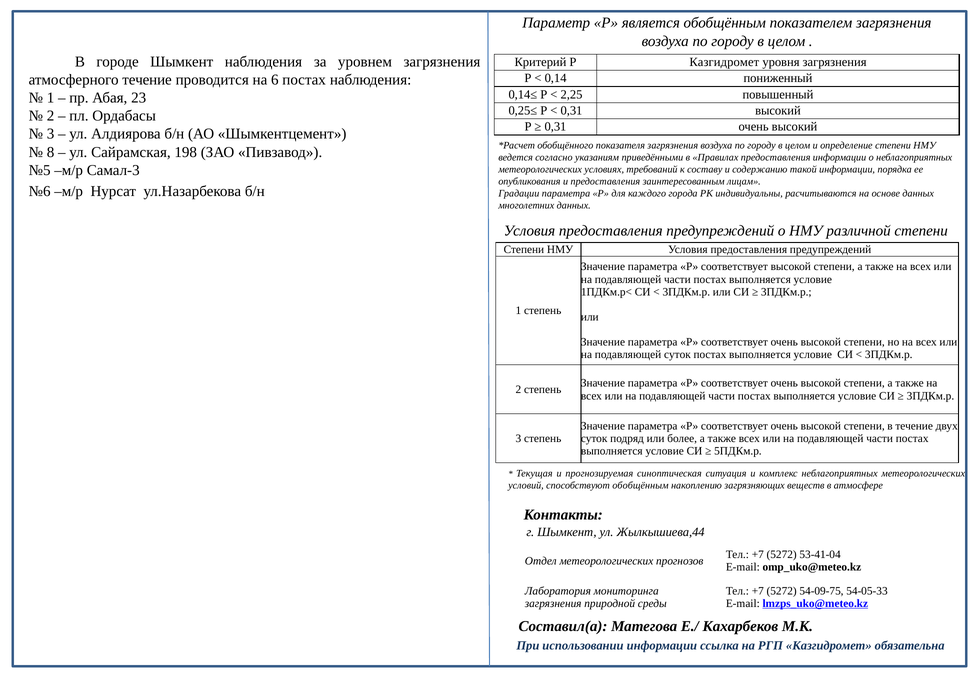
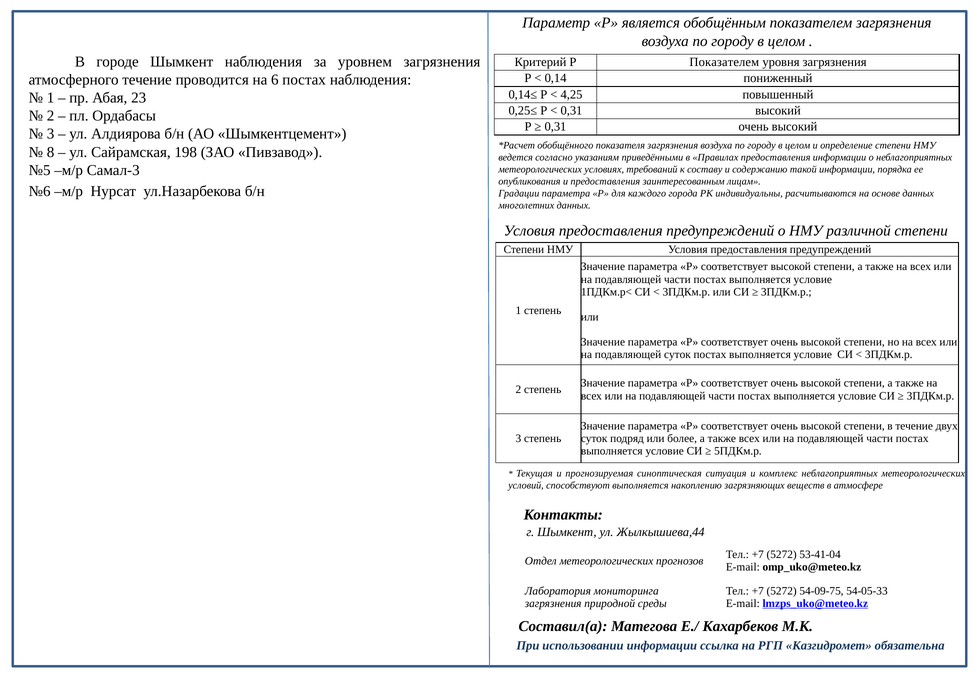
Р Казгидромет: Казгидромет -> Показателем
2,25: 2,25 -> 4,25
способствуют обобщённым: обобщённым -> выполняется
